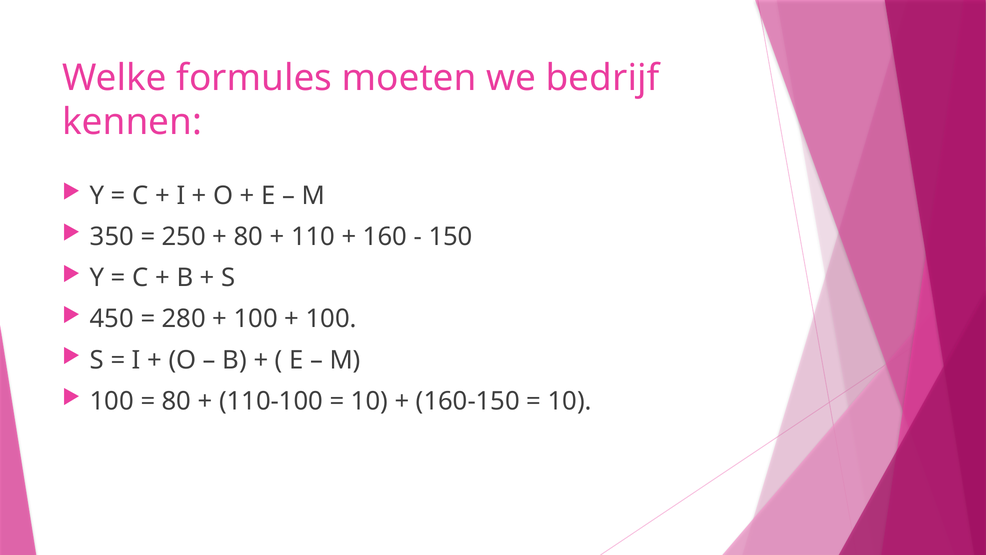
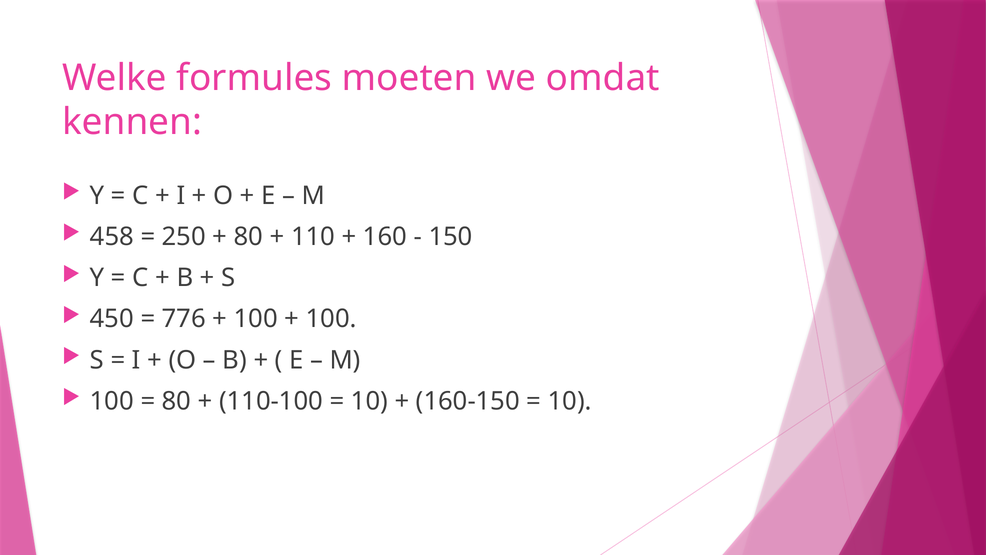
bedrijf: bedrijf -> omdat
350: 350 -> 458
280: 280 -> 776
